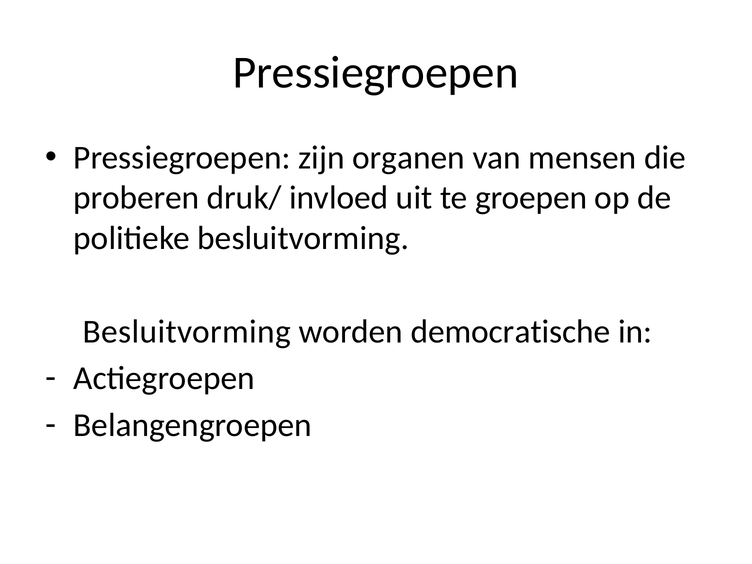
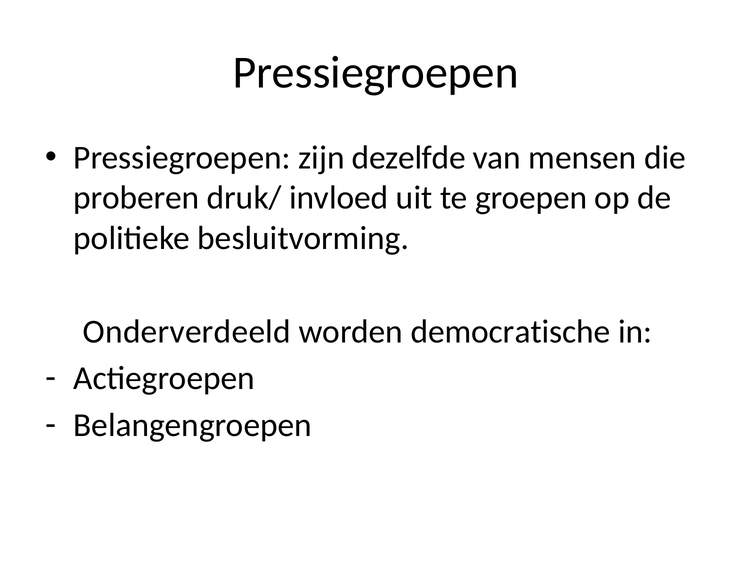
organen: organen -> dezelfde
Besluitvorming at (187, 332): Besluitvorming -> Onderverdeeld
